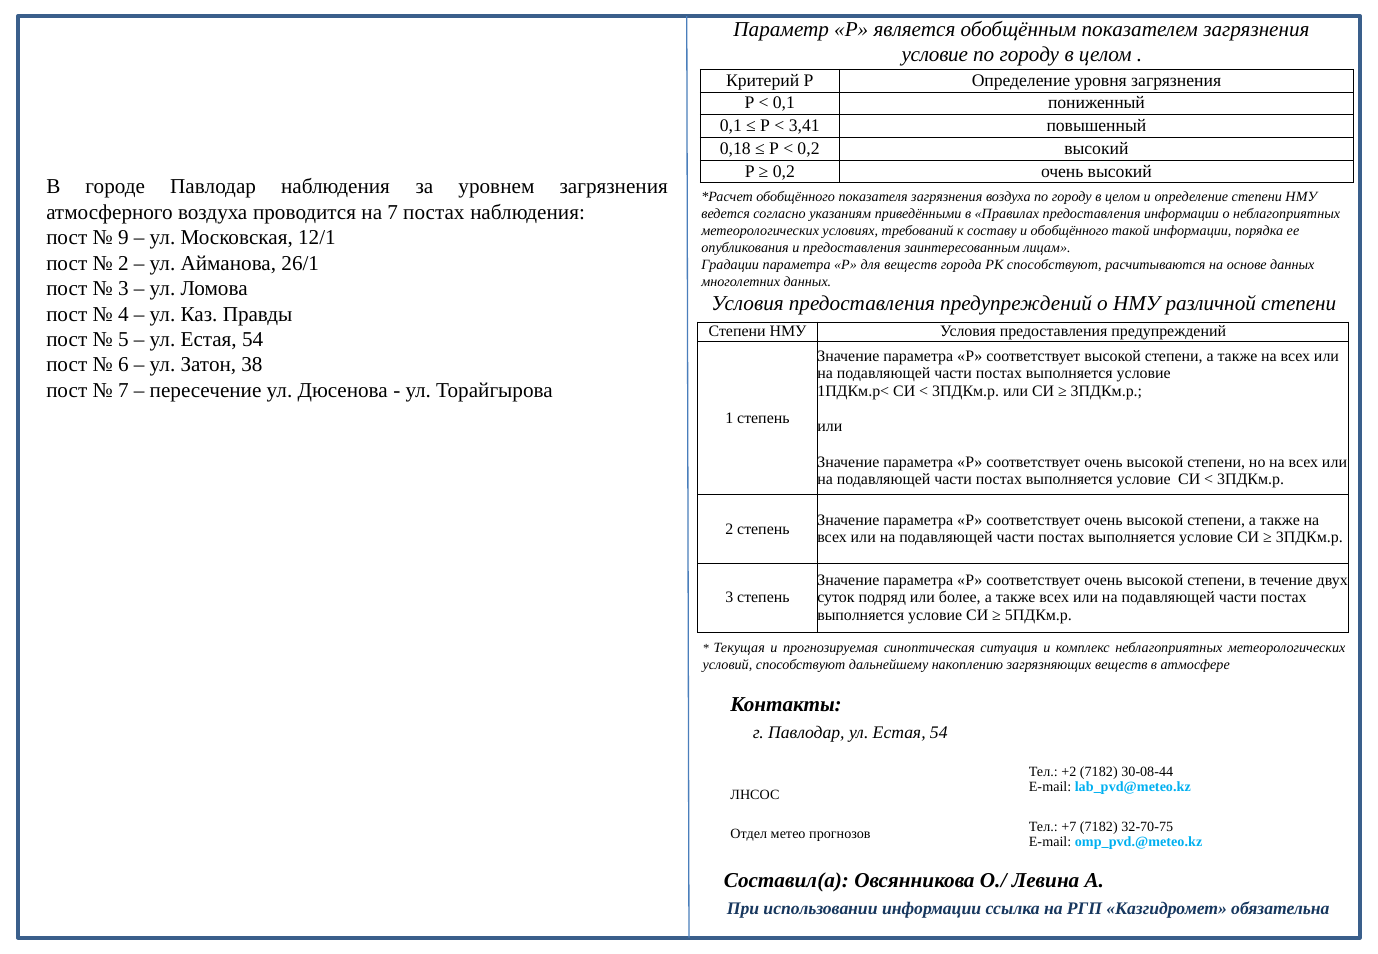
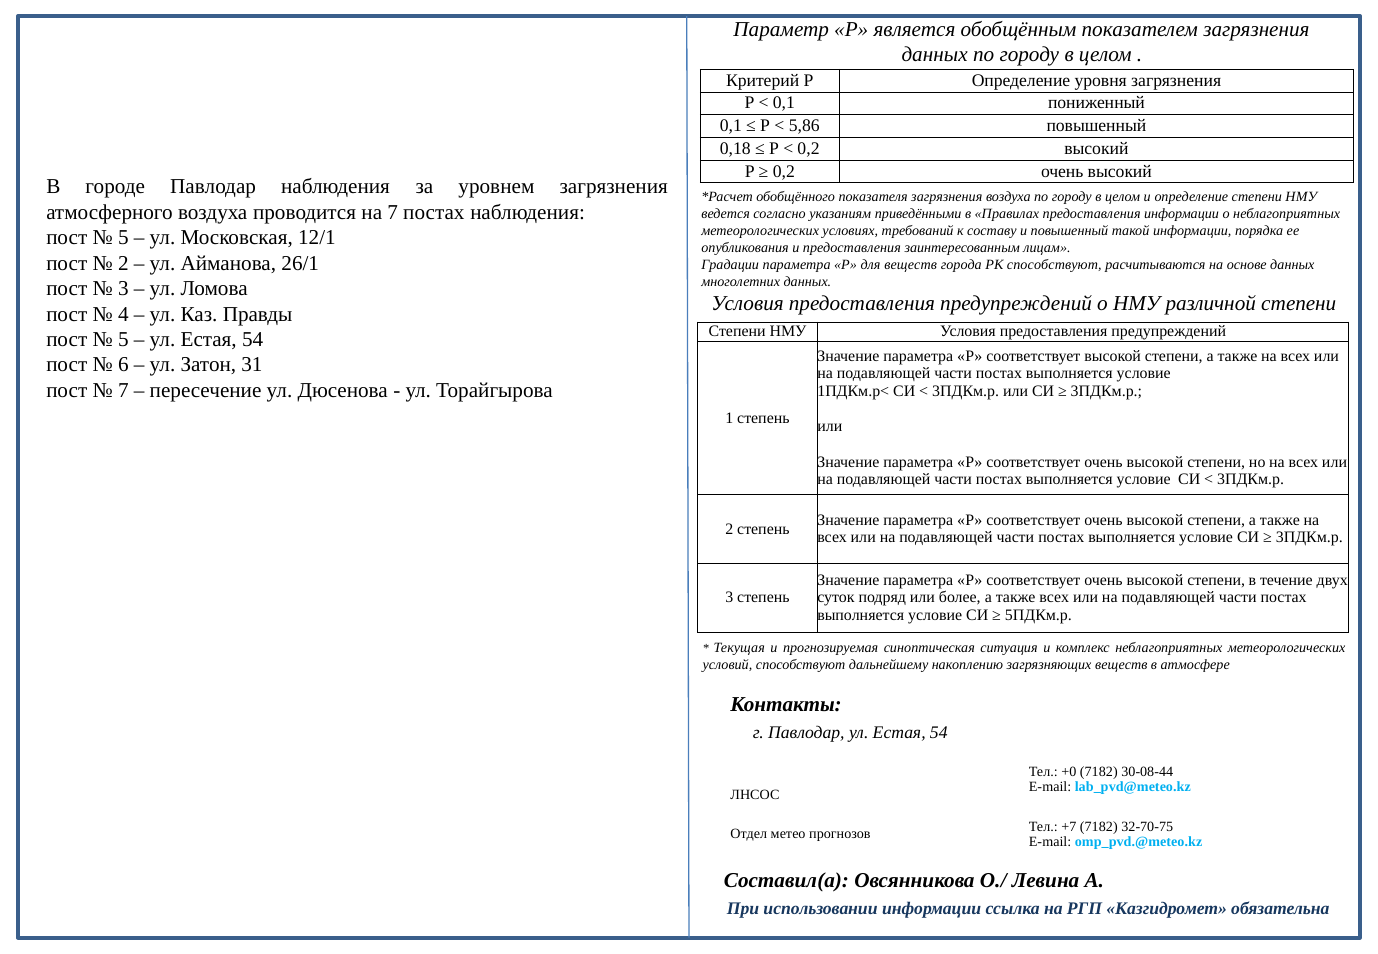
условие at (935, 54): условие -> данных
3,41: 3,41 -> 5,86
и обобщённого: обобщённого -> повышенный
9 at (123, 238): 9 -> 5
38: 38 -> 31
+2: +2 -> +0
